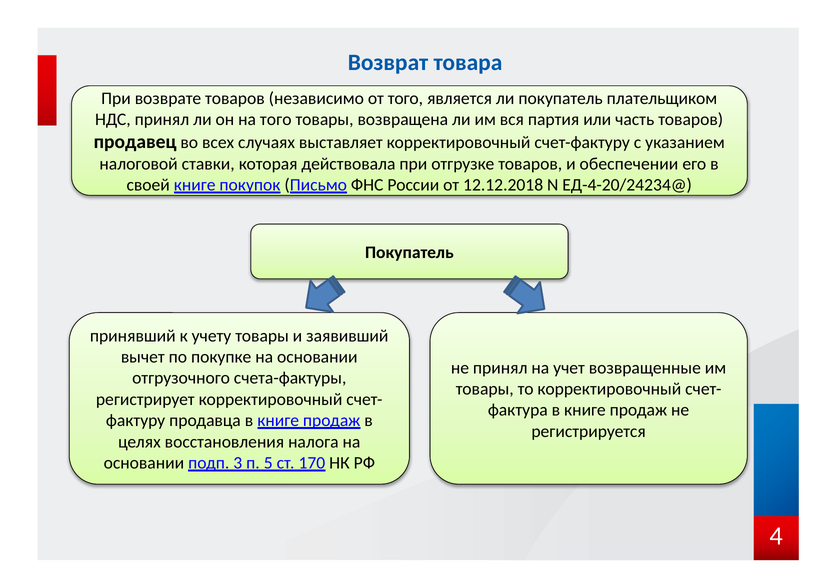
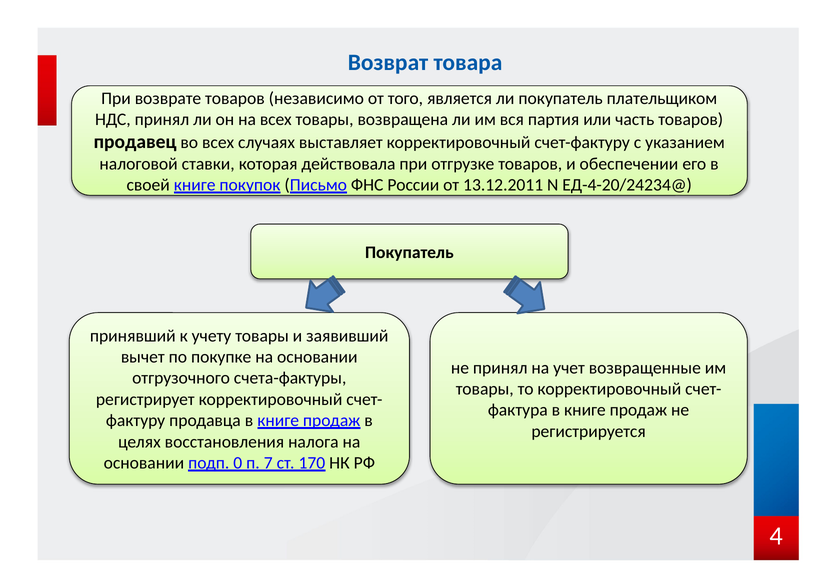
на того: того -> всех
12.12.2018: 12.12.2018 -> 13.12.2011
3: 3 -> 0
5: 5 -> 7
